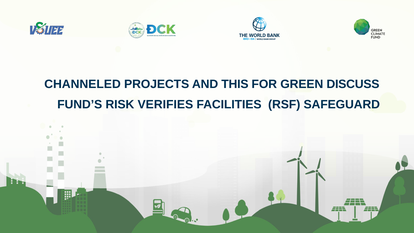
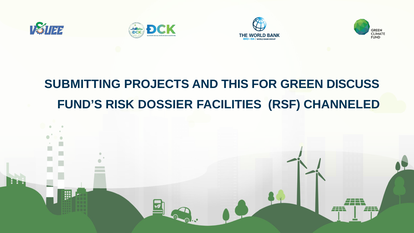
CHANNELED: CHANNELED -> SUBMITTING
VERIFIES: VERIFIES -> DOSSIER
SAFEGUARD: SAFEGUARD -> CHANNELED
